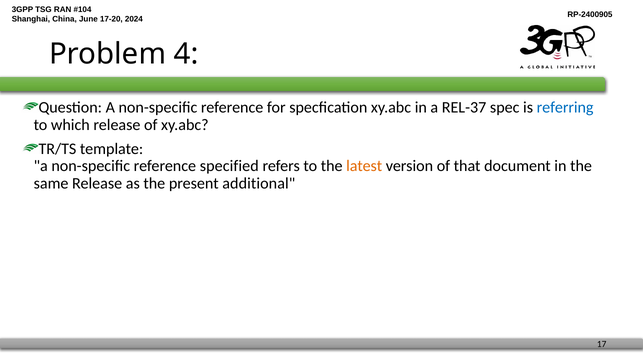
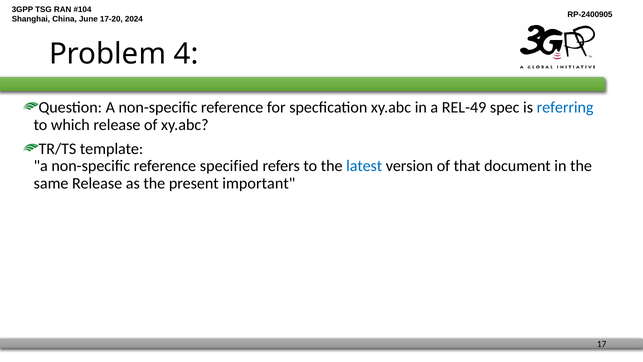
REL-37: REL-37 -> REL-49
latest colour: orange -> blue
additional: additional -> important
